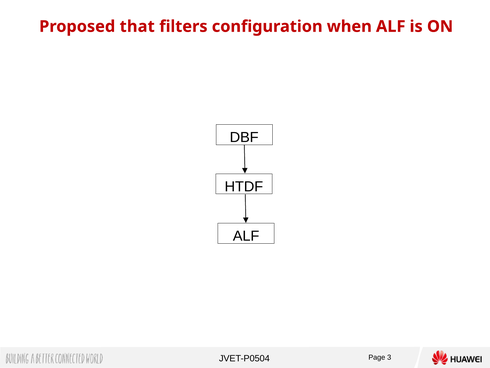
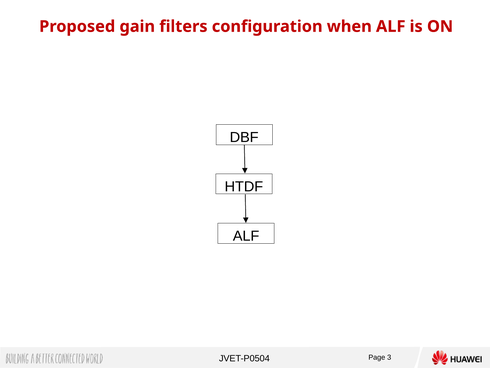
that: that -> gain
